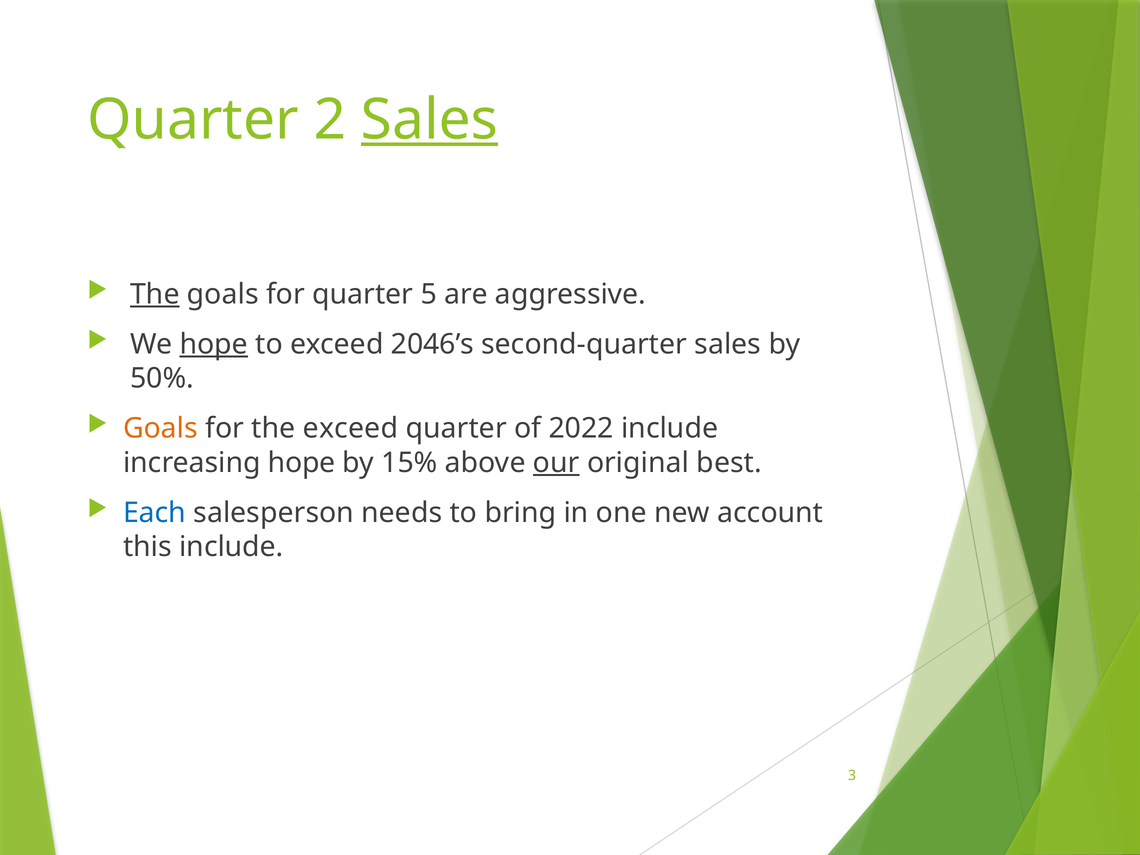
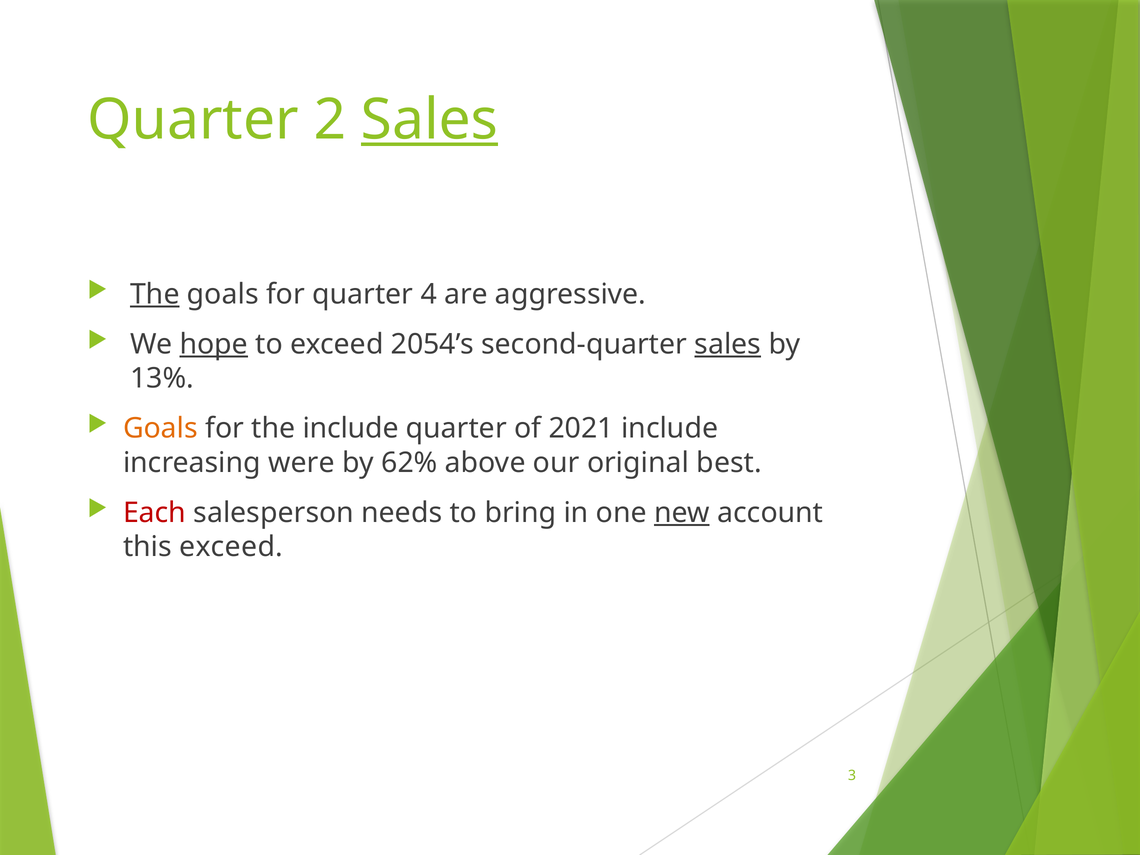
5: 5 -> 4
2046’s: 2046’s -> 2054’s
sales at (728, 344) underline: none -> present
50%: 50% -> 13%
the exceed: exceed -> include
2022: 2022 -> 2021
increasing hope: hope -> were
15%: 15% -> 62%
our underline: present -> none
Each colour: blue -> red
new underline: none -> present
this include: include -> exceed
